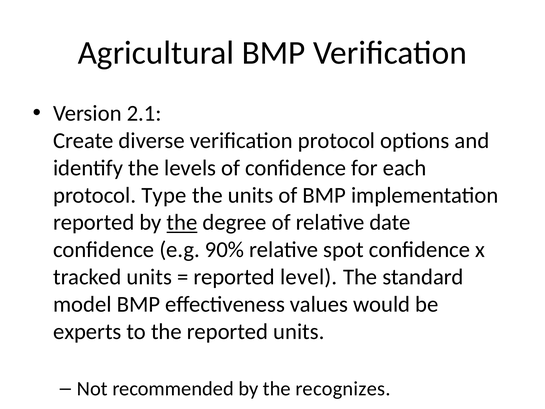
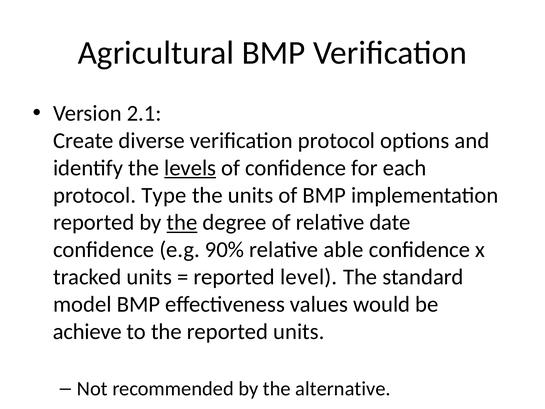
levels underline: none -> present
spot: spot -> able
experts: experts -> achieve
recognizes: recognizes -> alternative
